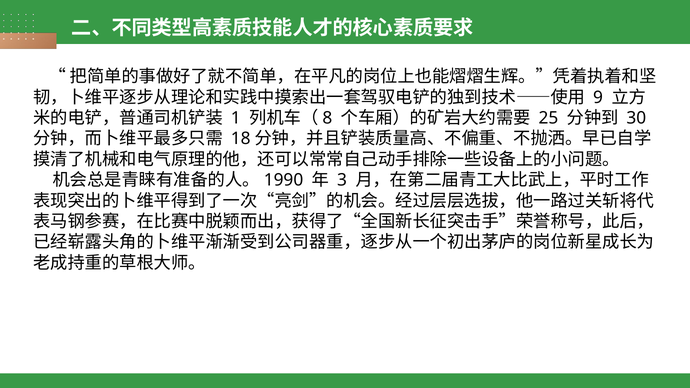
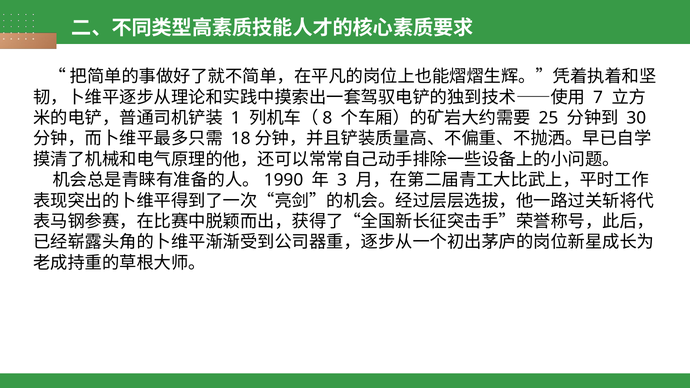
9: 9 -> 7
